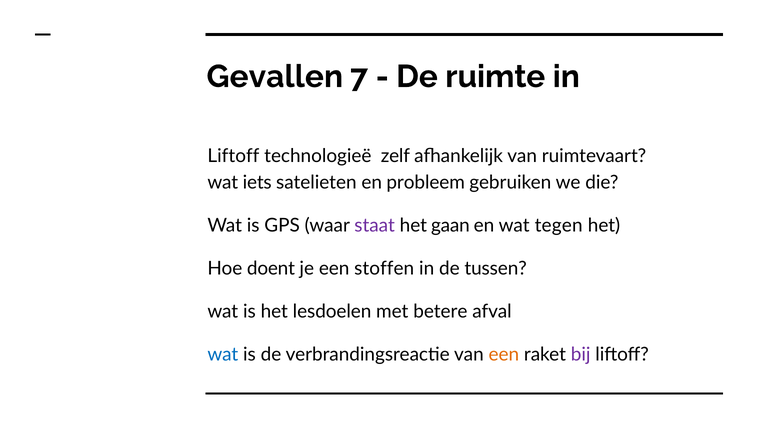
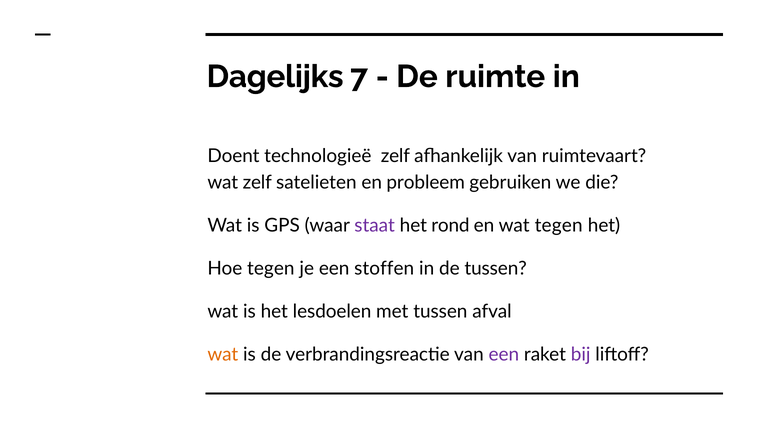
Gevallen: Gevallen -> Dagelijks
Liftoff at (233, 156): Liftoff -> Doent
wat iets: iets -> zelf
gaan: gaan -> rond
Hoe doent: doent -> tegen
met betere: betere -> tussen
wat at (223, 354) colour: blue -> orange
een at (504, 354) colour: orange -> purple
